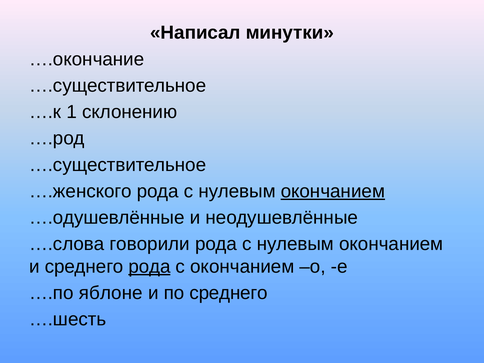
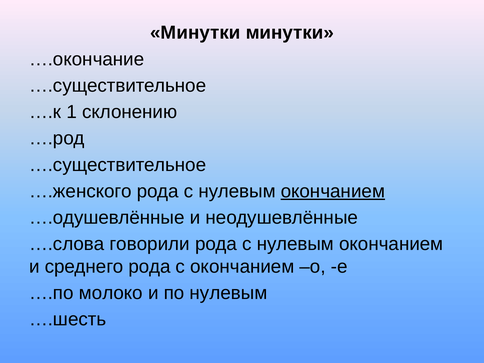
Написал at (195, 33): Написал -> Минутки
рода at (149, 267) underline: present -> none
яблоне: яблоне -> молоко
по среднего: среднего -> нулевым
